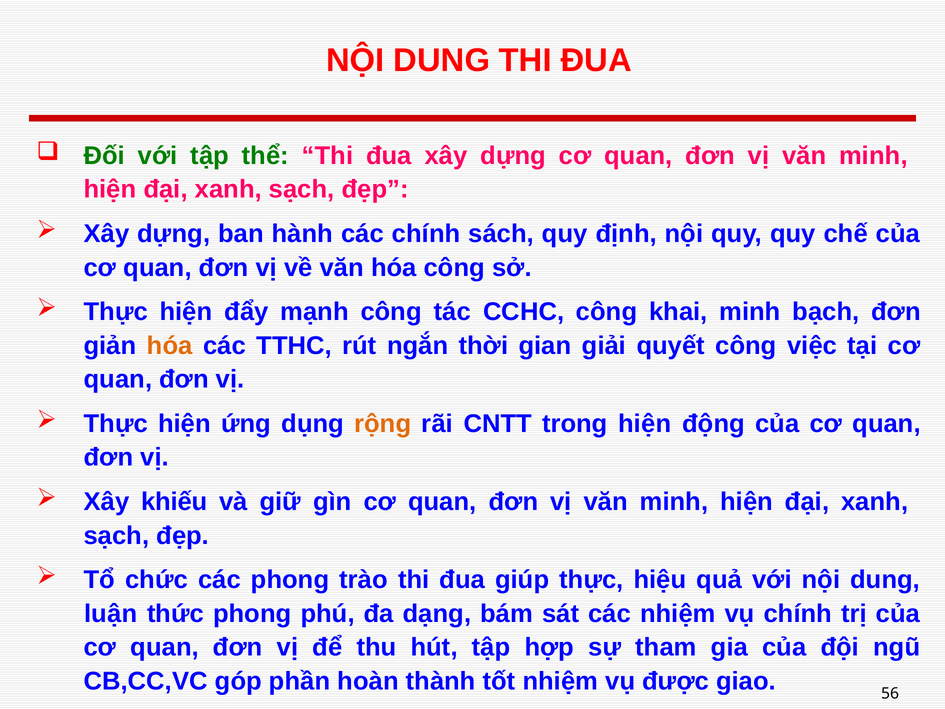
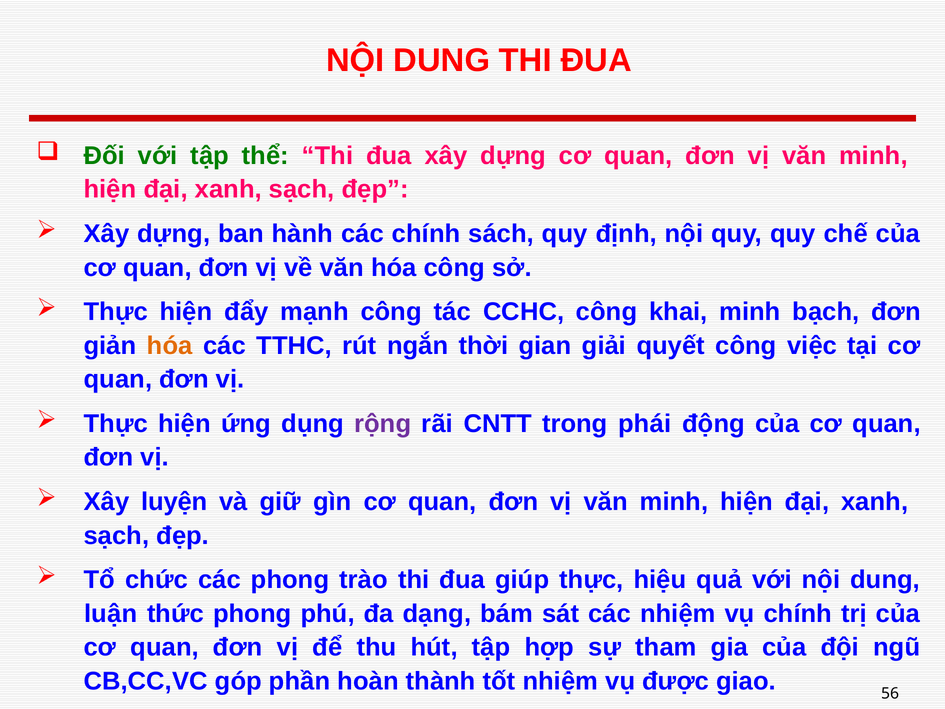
rộng colour: orange -> purple
trong hiện: hiện -> phái
khiếu: khiếu -> luyện
